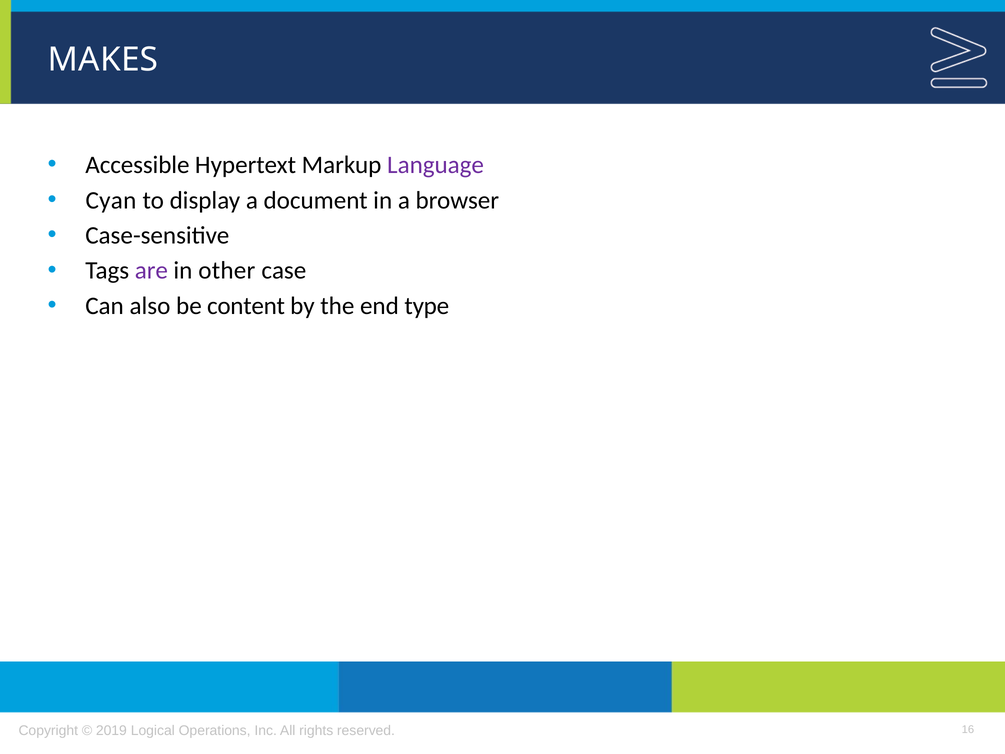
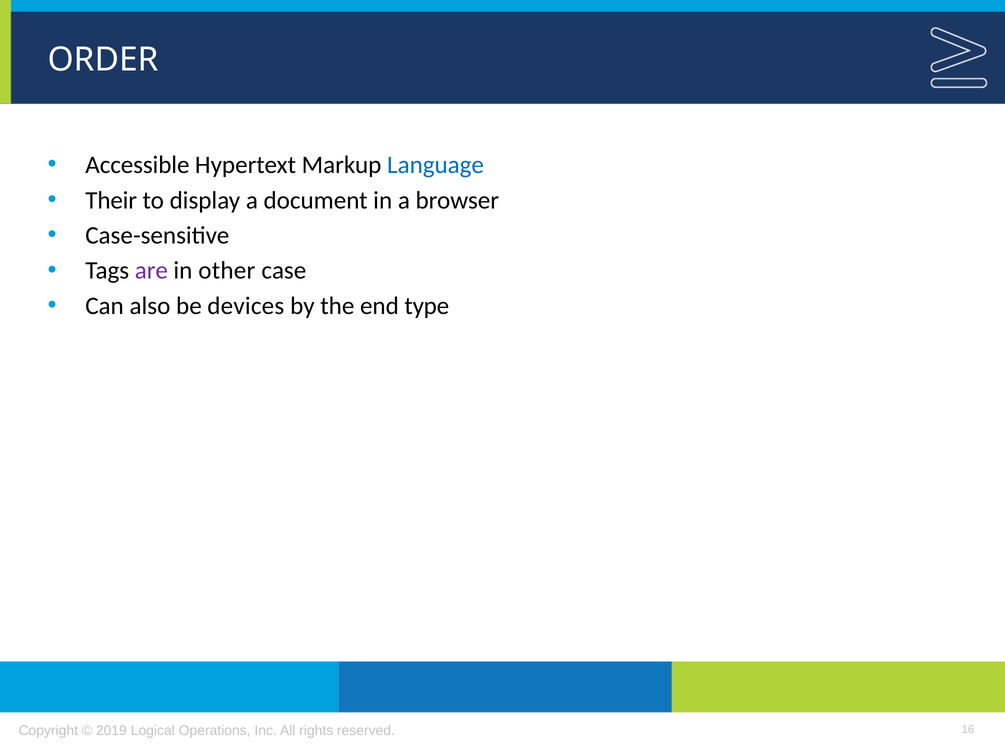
MAKES: MAKES -> ORDER
Language colour: purple -> blue
Cyan: Cyan -> Their
content: content -> devices
